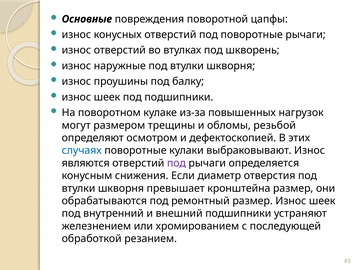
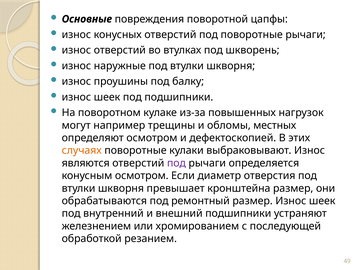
размером: размером -> например
резьбой: резьбой -> местных
случаях colour: blue -> orange
конусным снижения: снижения -> осмотром
